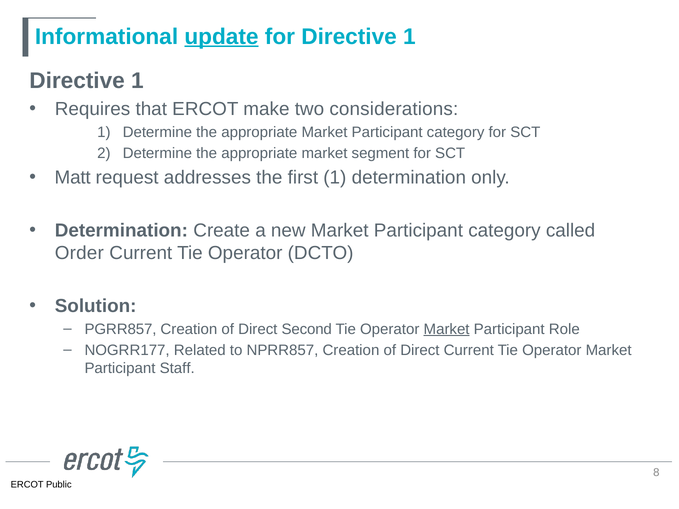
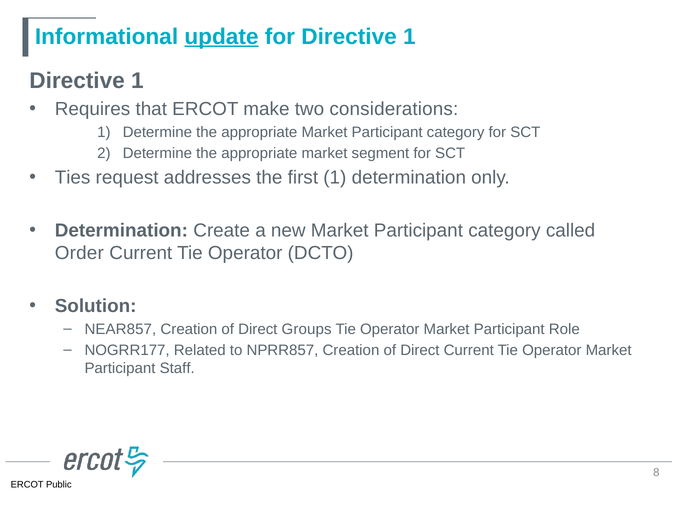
Matt: Matt -> Ties
PGRR857: PGRR857 -> NEAR857
Second: Second -> Groups
Market at (447, 329) underline: present -> none
